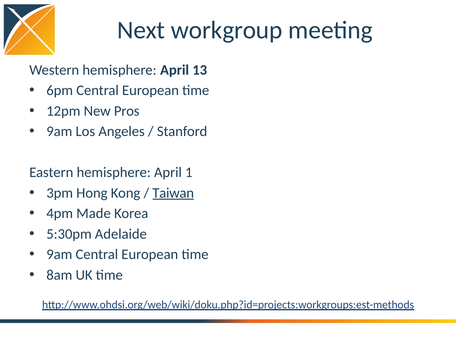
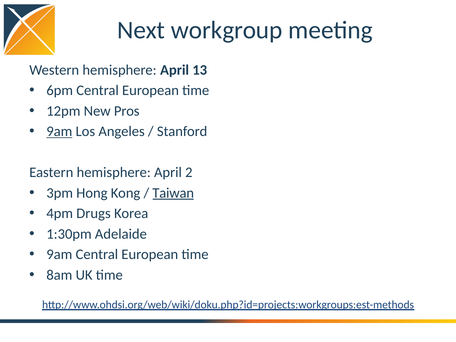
9am at (59, 131) underline: none -> present
1: 1 -> 2
Made: Made -> Drugs
5:30pm: 5:30pm -> 1:30pm
